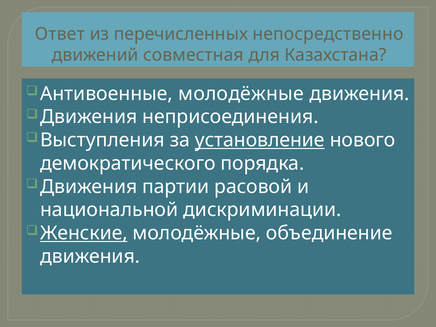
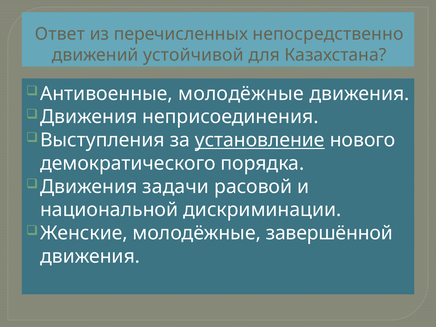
совместная: совместная -> устойчивой
партии: партии -> задачи
Женские underline: present -> none
объединение: объединение -> завершённой
